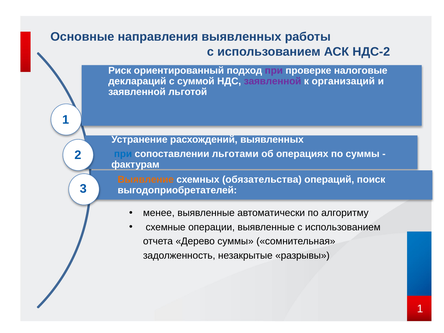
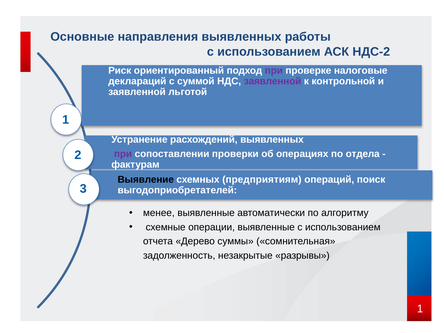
организаций: организаций -> контрольной
при at (123, 154) colour: blue -> purple
льготами: льготами -> проверки
по суммы: суммы -> отдела
Выявление colour: orange -> black
обязательства: обязательства -> предприятиям
